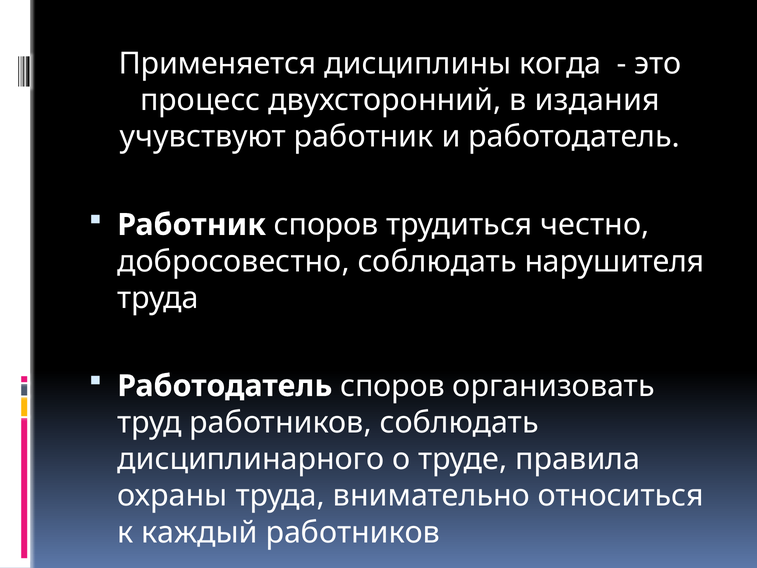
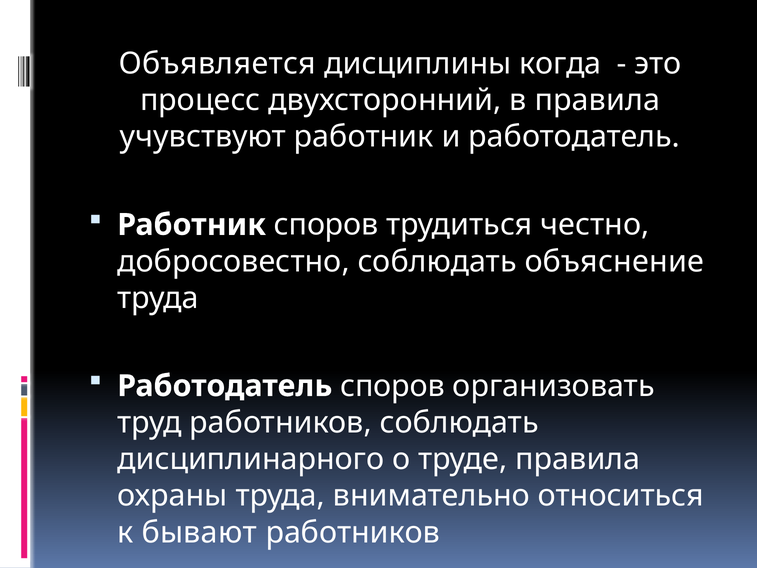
Применяется: Применяется -> Объявляется
в издания: издания -> правила
нарушителя: нарушителя -> объяснение
каждый: каждый -> бывают
